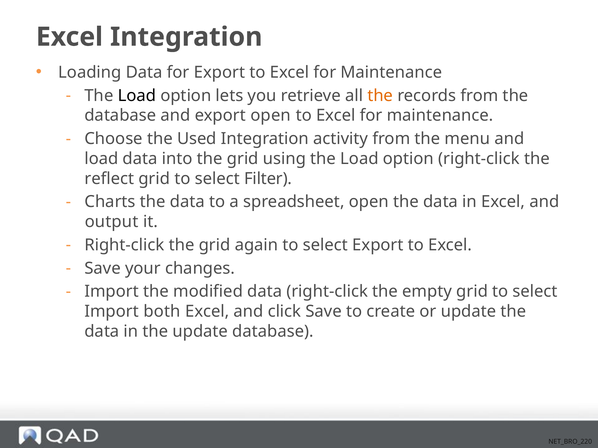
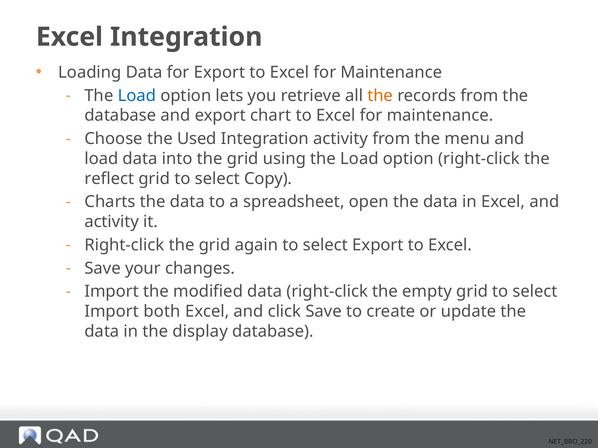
Load at (137, 96) colour: black -> blue
export open: open -> chart
Filter: Filter -> Copy
output at (112, 222): output -> activity
the update: update -> display
